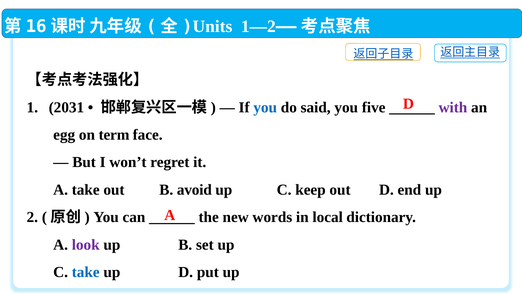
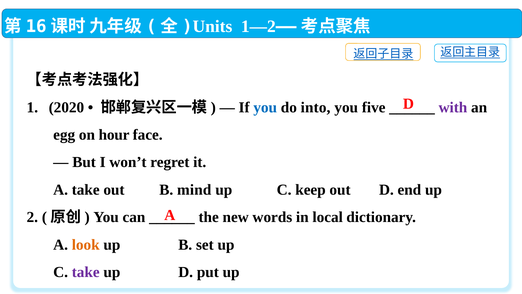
2031: 2031 -> 2020
said: said -> into
term: term -> hour
avoid: avoid -> mind
look colour: purple -> orange
take at (86, 272) colour: blue -> purple
